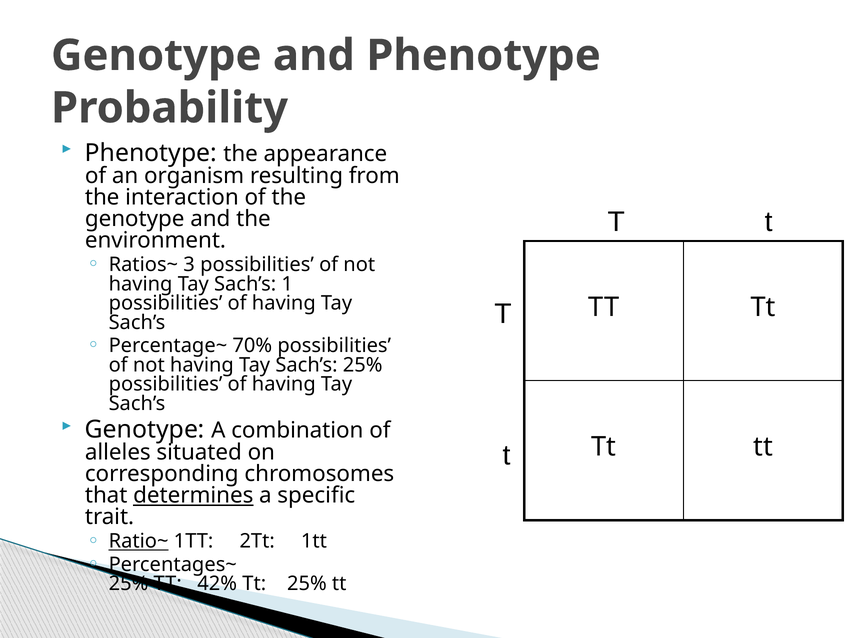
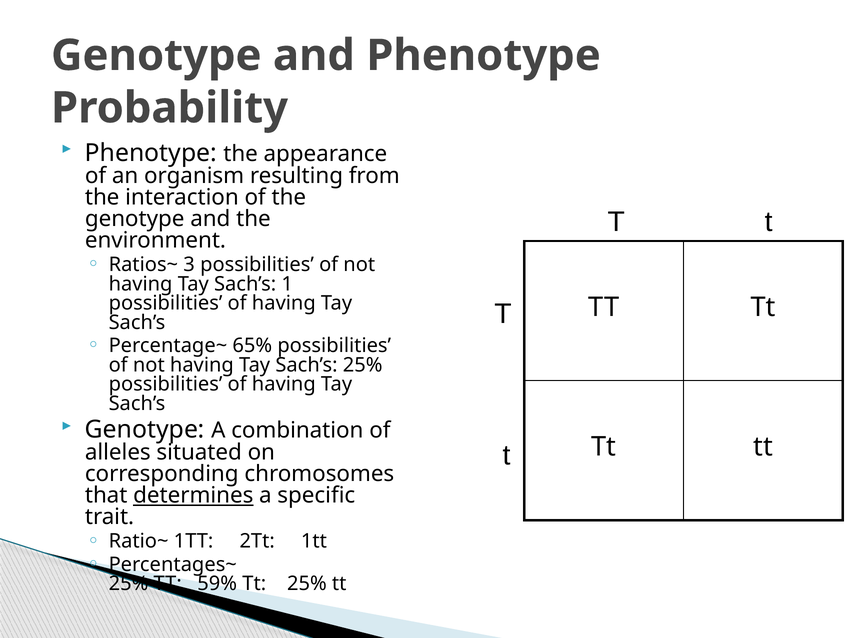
70%: 70% -> 65%
Ratio~ underline: present -> none
42%: 42% -> 59%
